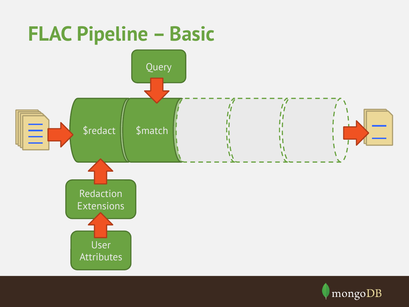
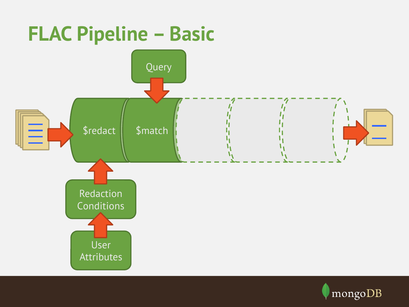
Extensions: Extensions -> Conditions
